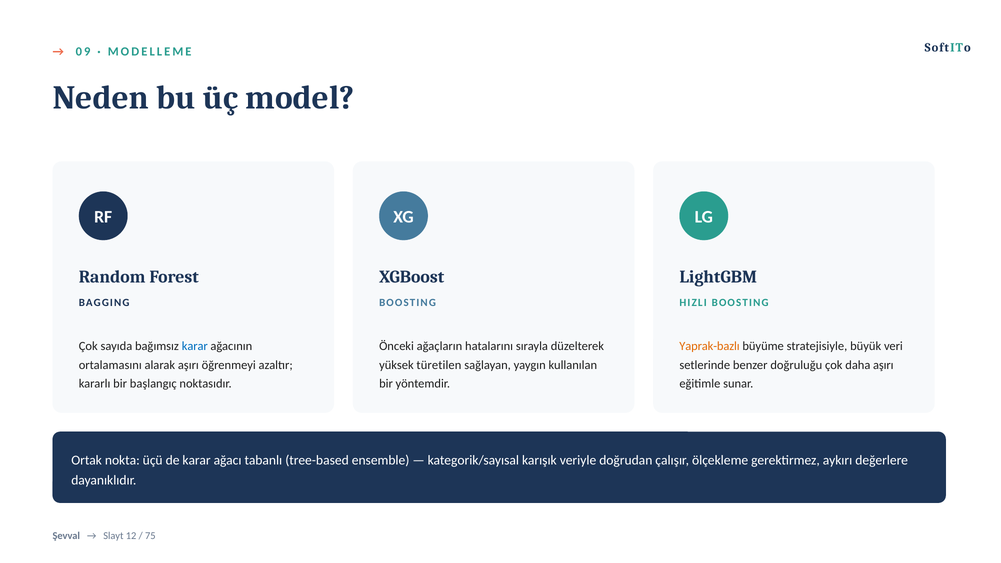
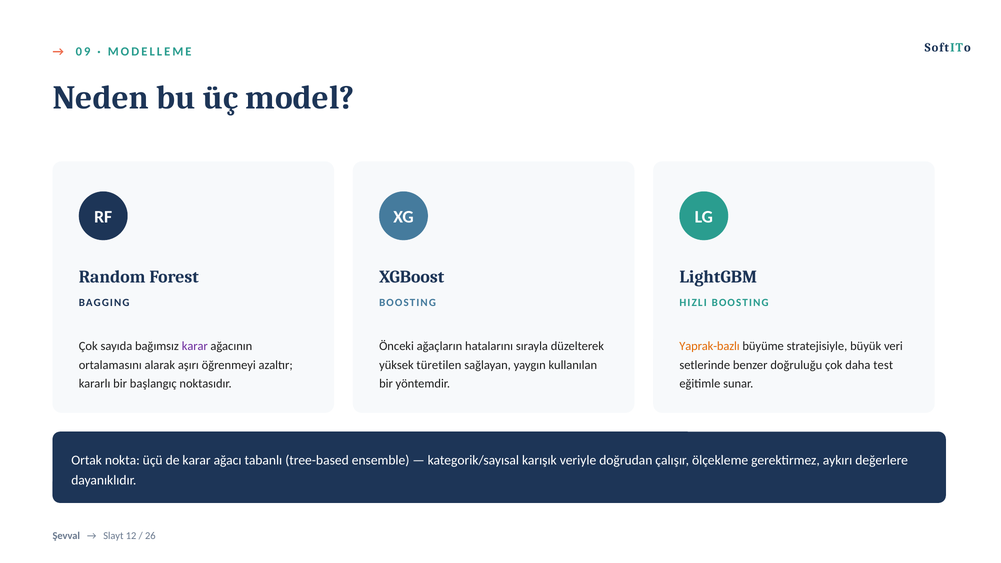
karar at (195, 346) colour: blue -> purple
daha aşırı: aşırı -> test
75: 75 -> 26
